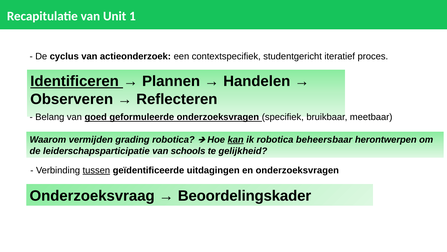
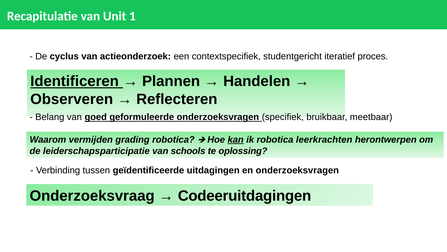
beheersbaar: beheersbaar -> leerkrachten
gelijkheid: gelijkheid -> oplossing
tussen underline: present -> none
Beoordelingskader: Beoordelingskader -> Codeeruitdagingen
